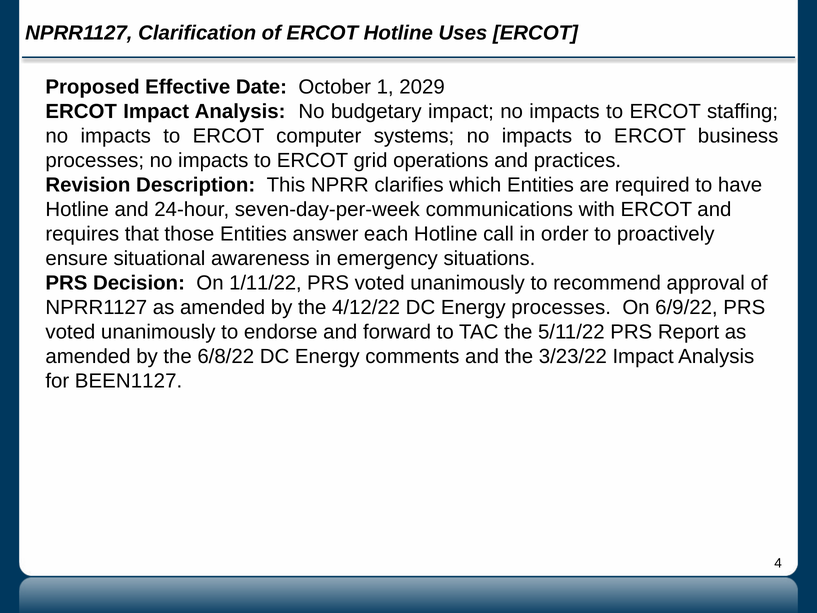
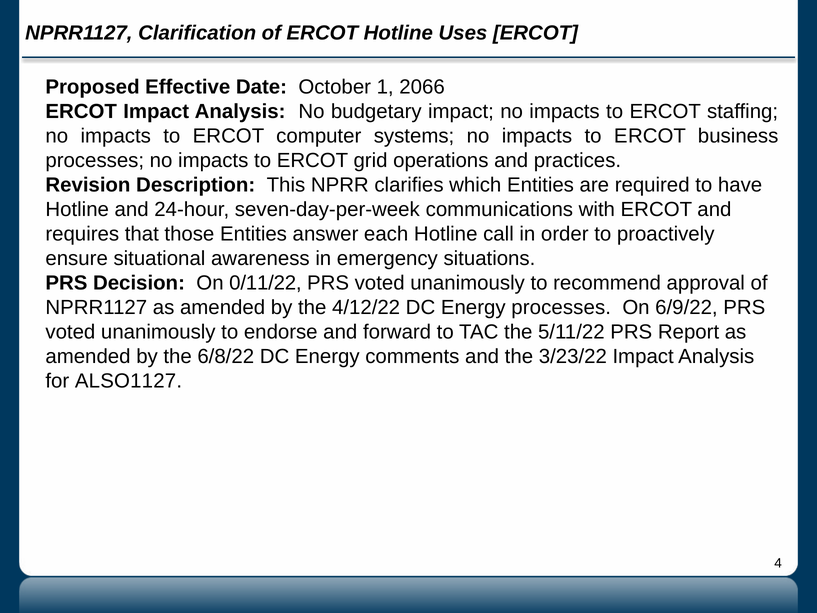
2029: 2029 -> 2066
1/11/22: 1/11/22 -> 0/11/22
BEEN1127: BEEN1127 -> ALSO1127
